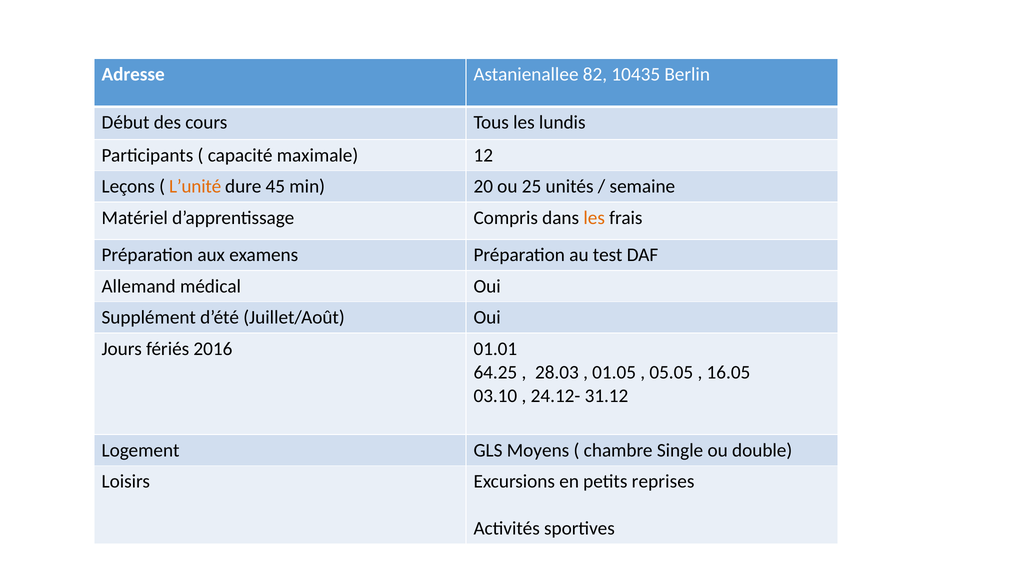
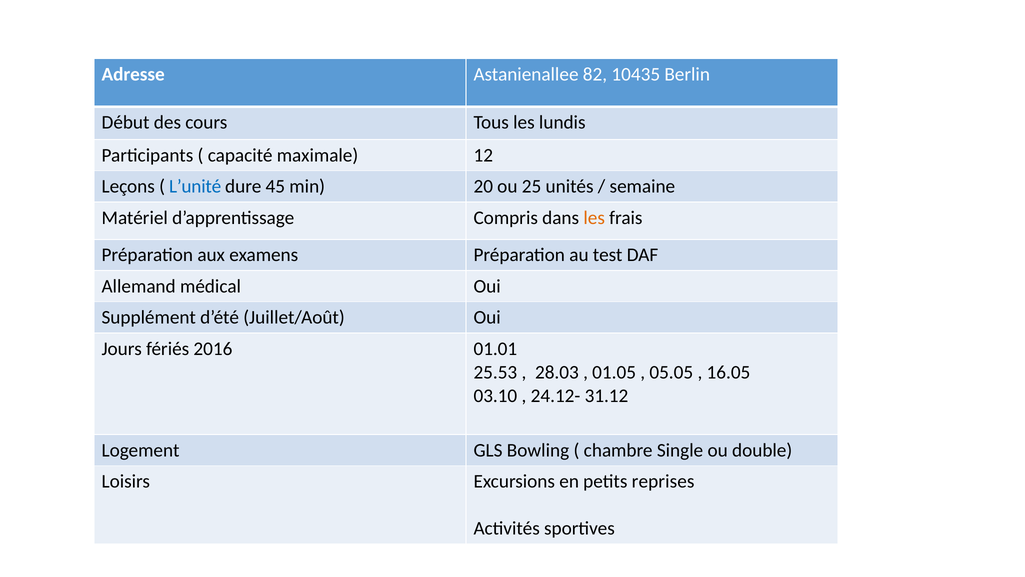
L’unité colour: orange -> blue
64.25: 64.25 -> 25.53
Moyens: Moyens -> Bowling
